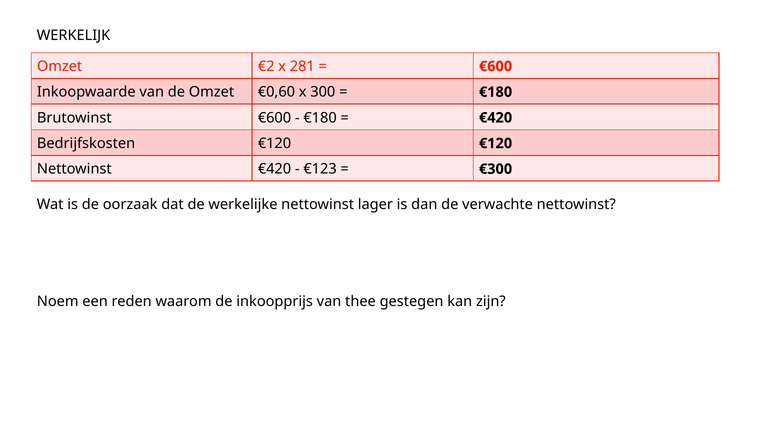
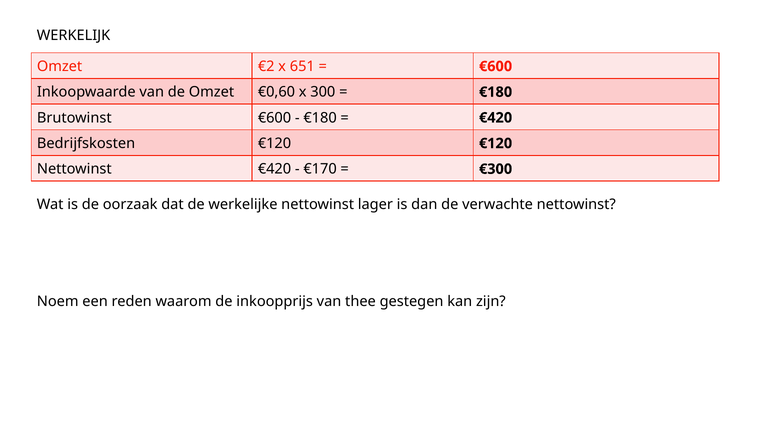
281: 281 -> 651
€123: €123 -> €170
